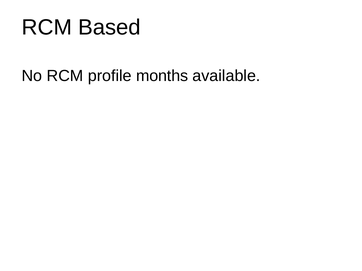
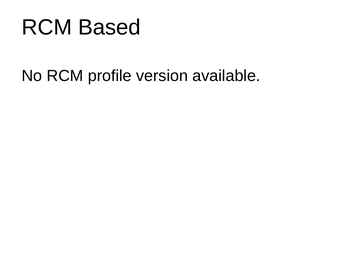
months: months -> version
